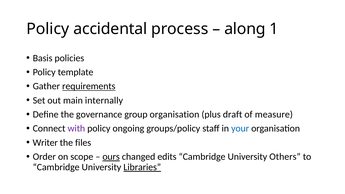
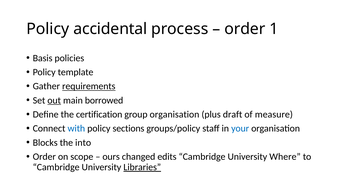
along at (245, 29): along -> order
out underline: none -> present
internally: internally -> borrowed
governance: governance -> certification
with colour: purple -> blue
ongoing: ongoing -> sections
Writer: Writer -> Blocks
files: files -> into
ours underline: present -> none
Others: Others -> Where
